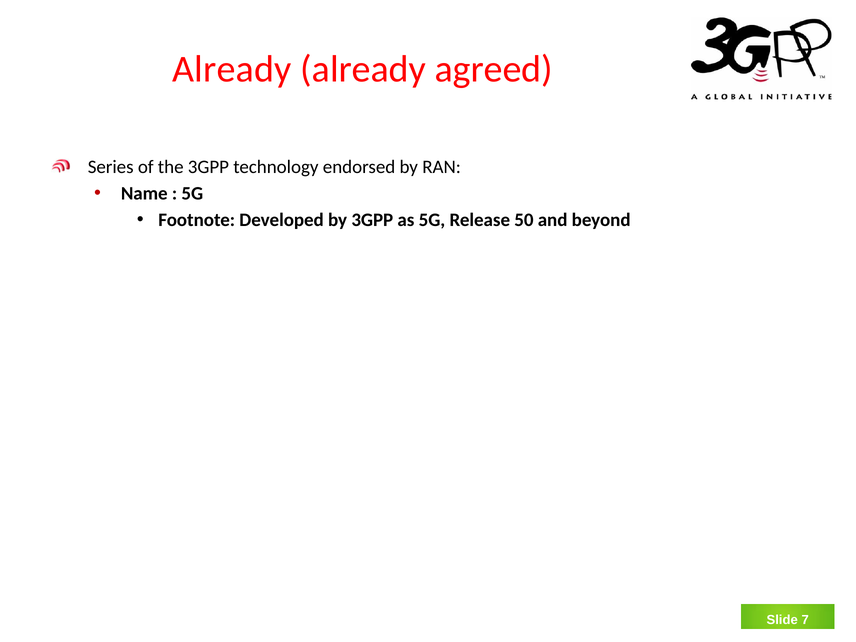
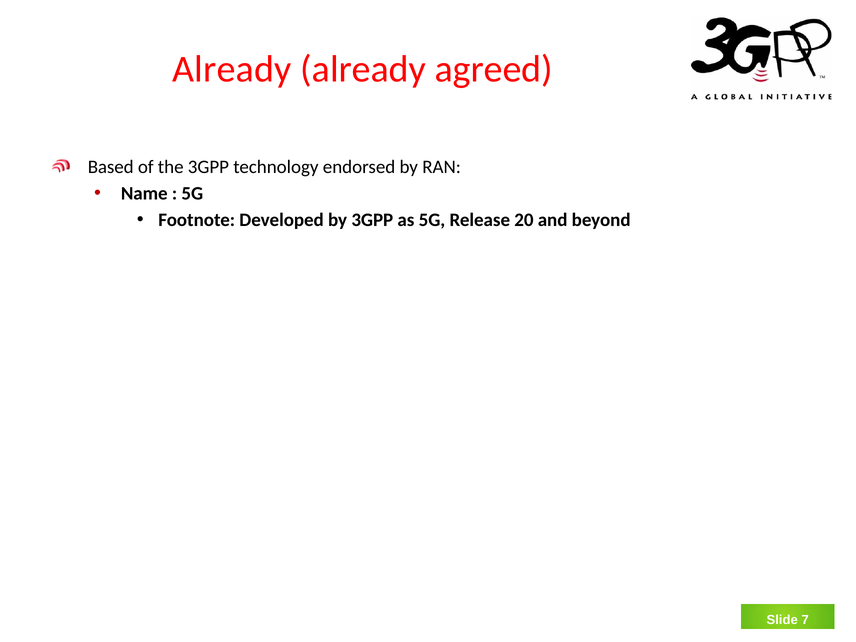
Series: Series -> Based
50: 50 -> 20
